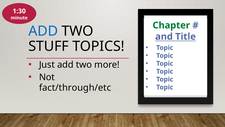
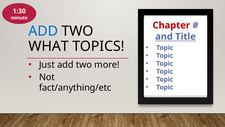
Chapter colour: green -> red
STUFF: STUFF -> WHAT
fact/through/etc: fact/through/etc -> fact/anything/etc
